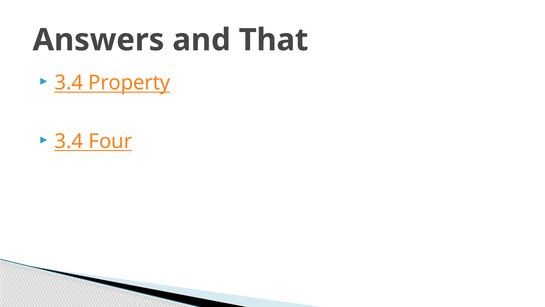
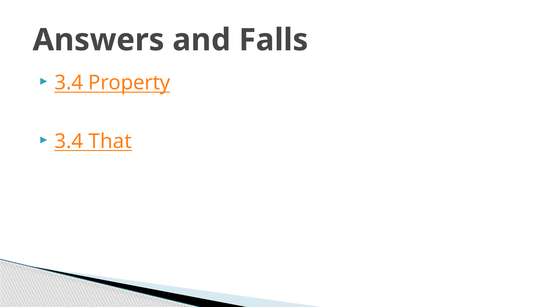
That: That -> Falls
Four: Four -> That
